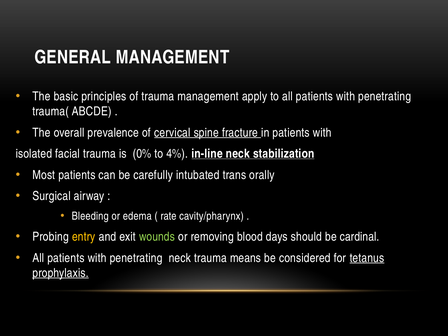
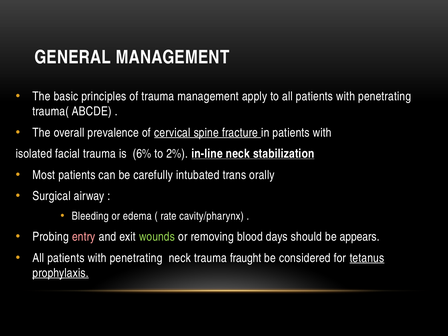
0%: 0% -> 6%
4%: 4% -> 2%
entry colour: yellow -> pink
cardinal: cardinal -> appears
means: means -> fraught
